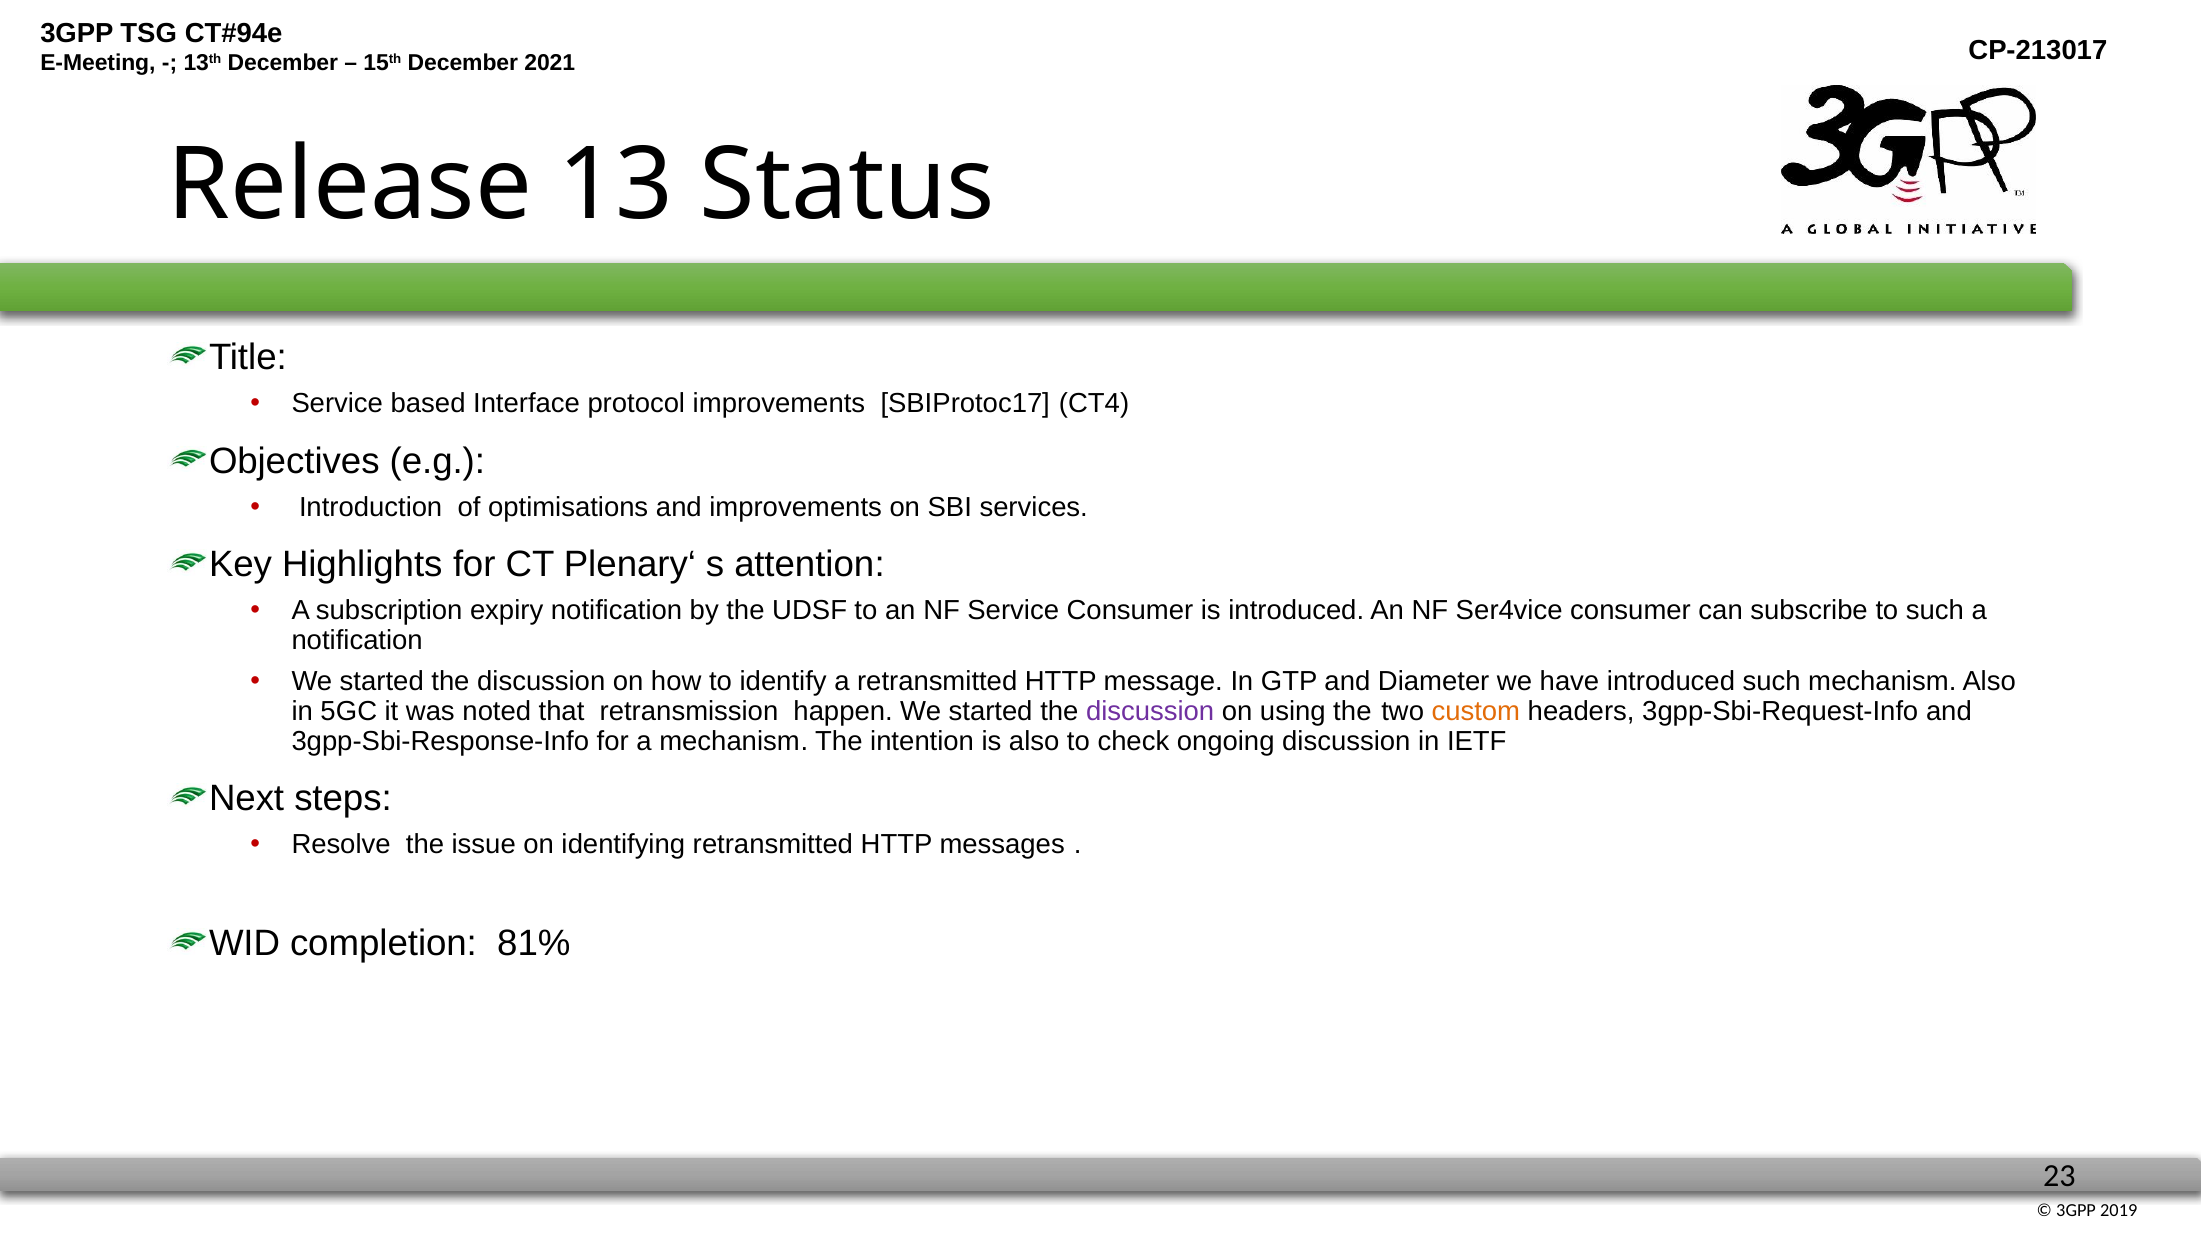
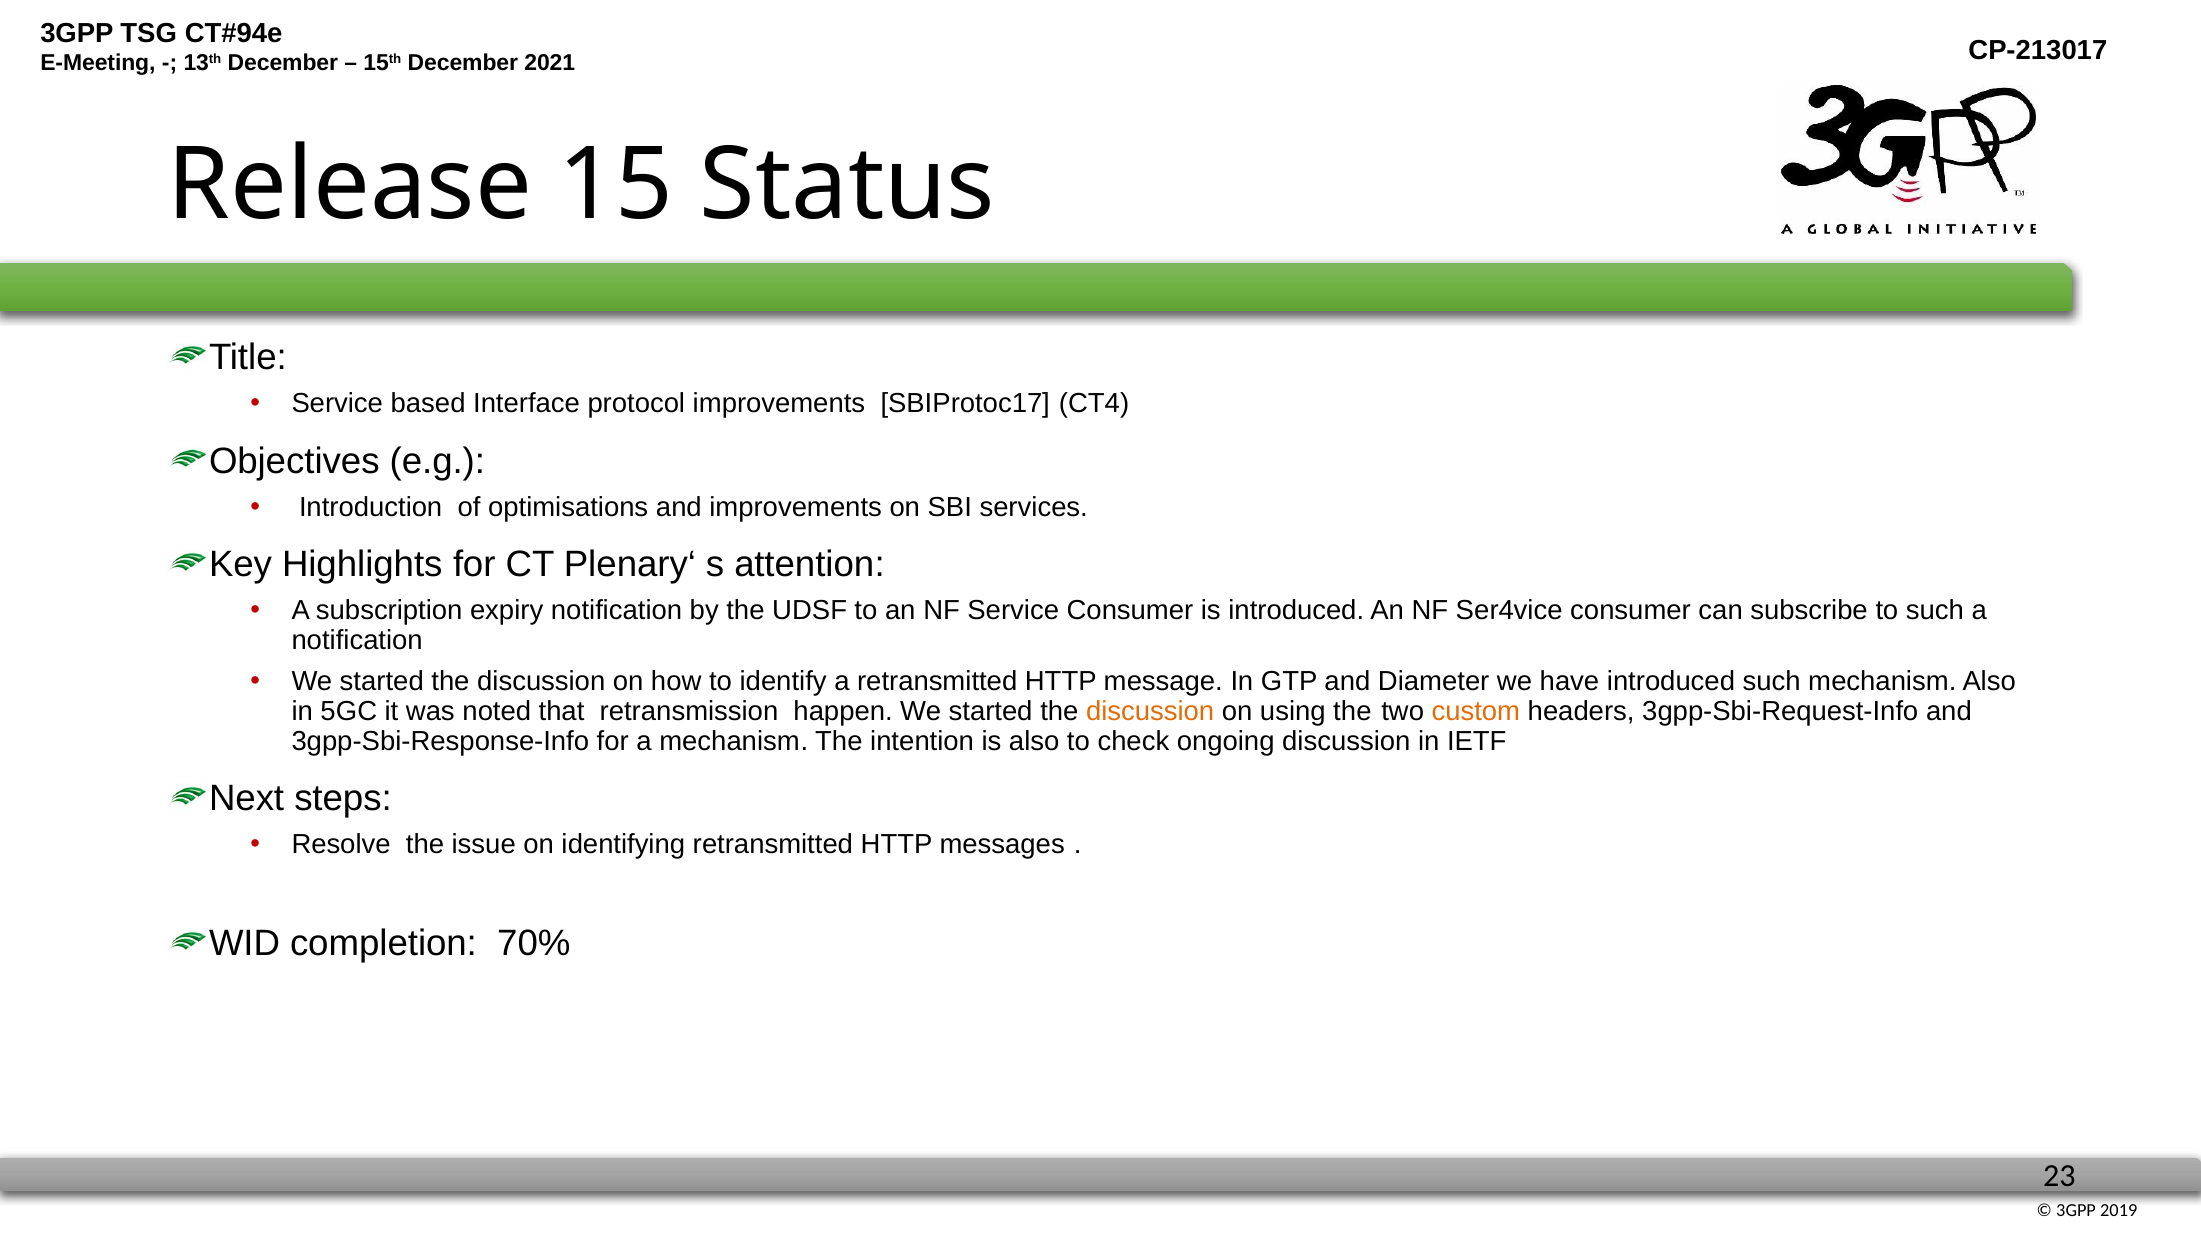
13: 13 -> 15
discussion at (1150, 711) colour: purple -> orange
81%: 81% -> 70%
